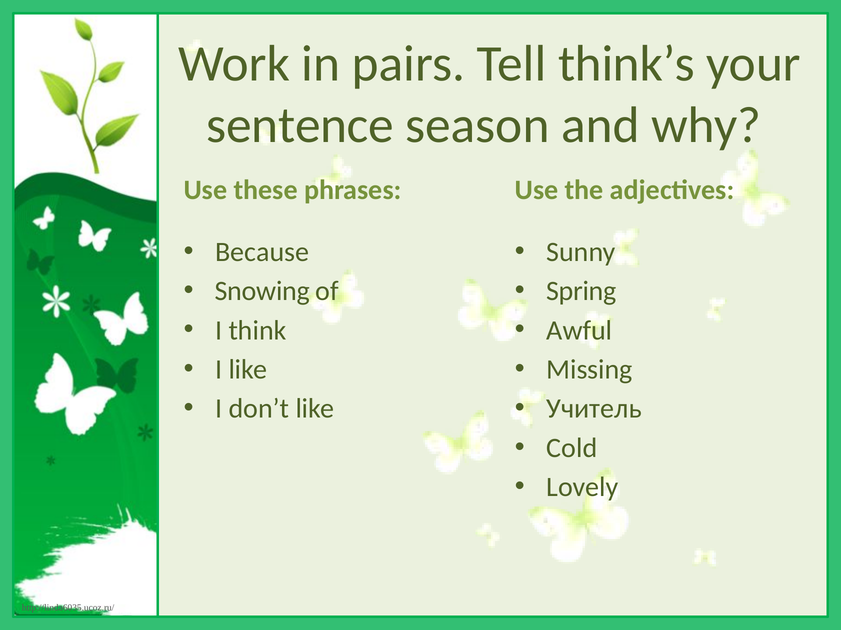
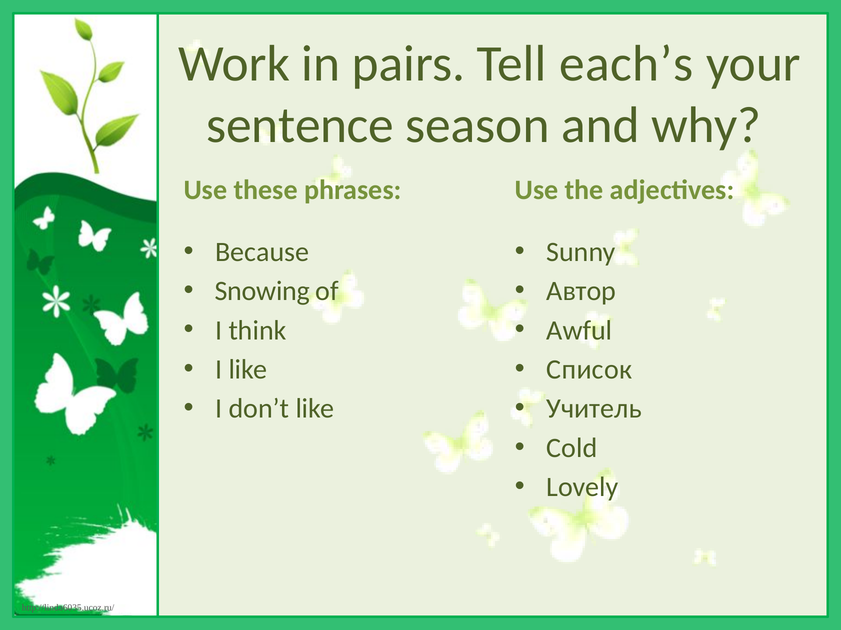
think’s: think’s -> each’s
Spring: Spring -> Автор
Missing: Missing -> Список
